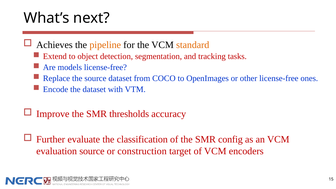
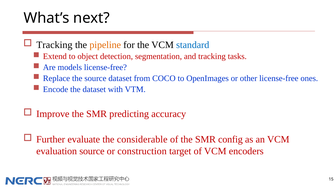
Achieves at (54, 45): Achieves -> Tracking
standard colour: orange -> blue
thresholds: thresholds -> predicting
classification: classification -> considerable
